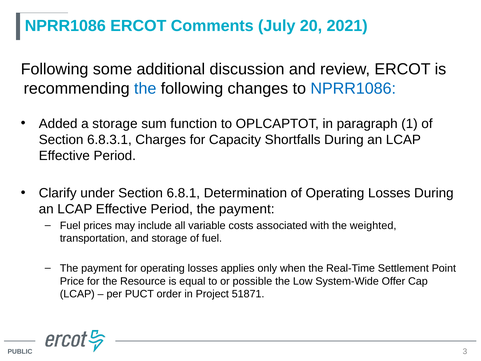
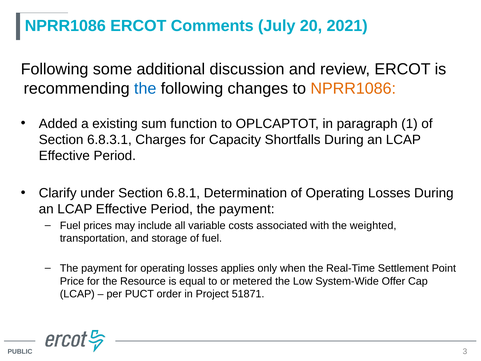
NPRR1086 at (353, 88) colour: blue -> orange
a storage: storage -> existing
possible: possible -> metered
